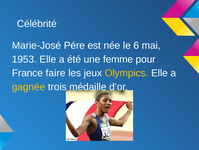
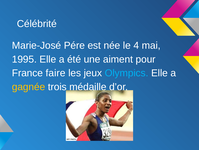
6: 6 -> 4
1953: 1953 -> 1995
femme: femme -> aiment
Olympics colour: yellow -> light blue
